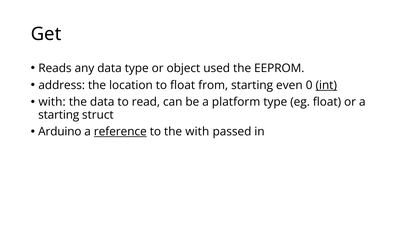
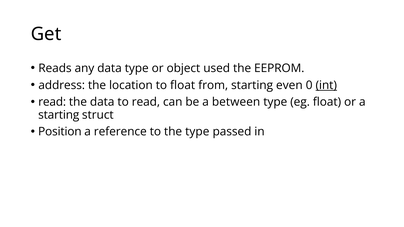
with at (52, 102): with -> read
platform: platform -> between
Arduino: Arduino -> Position
reference underline: present -> none
the with: with -> type
